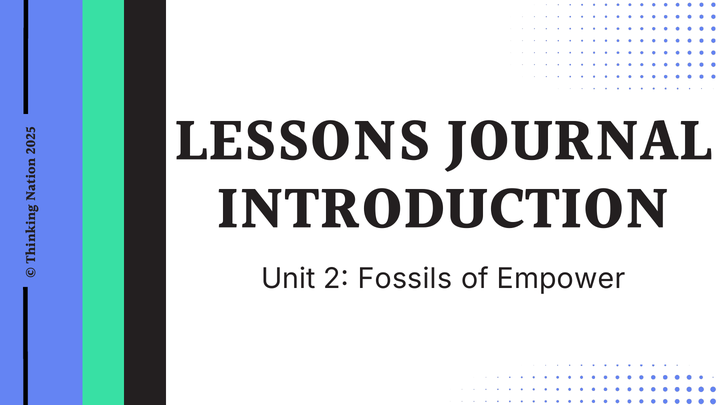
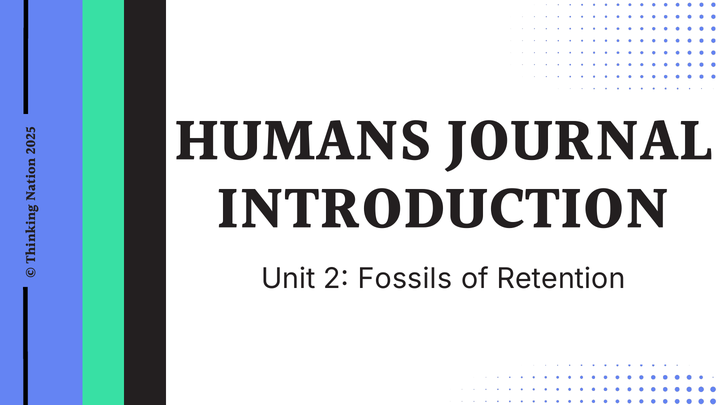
LESSONS: LESSONS -> HUMANS
Empower: Empower -> Retention
